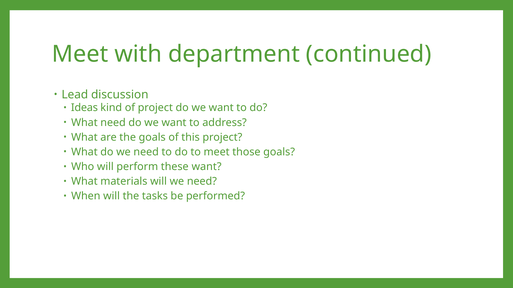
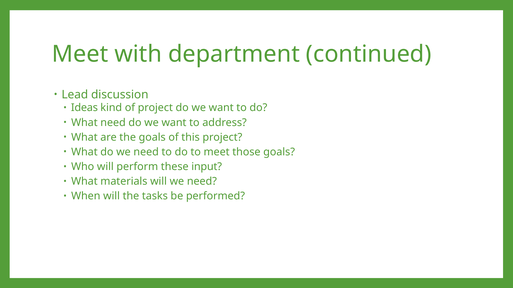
these want: want -> input
